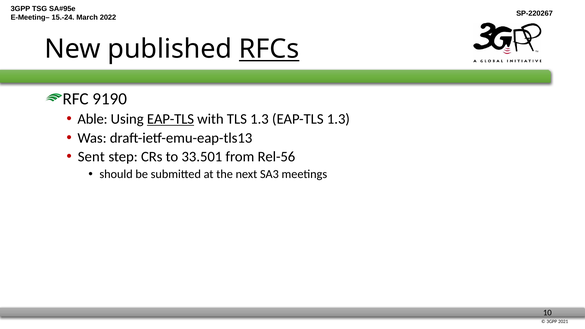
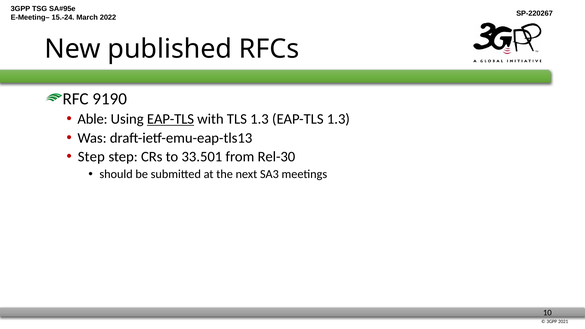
RFCs underline: present -> none
Sent at (91, 157): Sent -> Step
Rel-56: Rel-56 -> Rel-30
